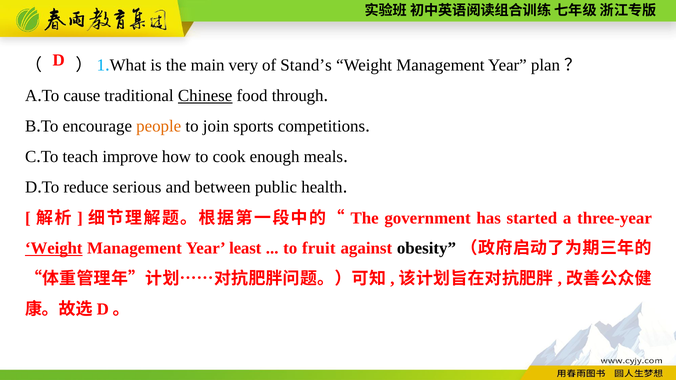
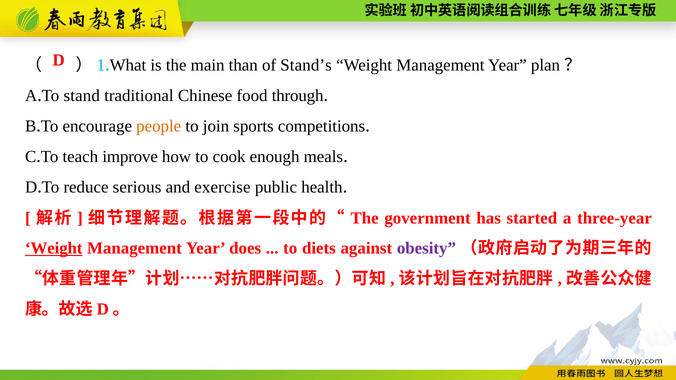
very: very -> than
cause: cause -> stand
Chinese underline: present -> none
between: between -> exercise
least: least -> does
fruit: fruit -> diets
obesity colour: black -> purple
